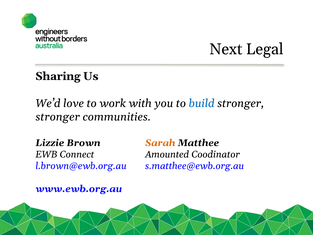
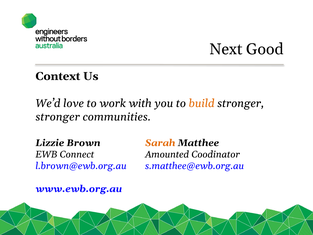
Legal: Legal -> Good
Sharing: Sharing -> Context
build colour: blue -> orange
